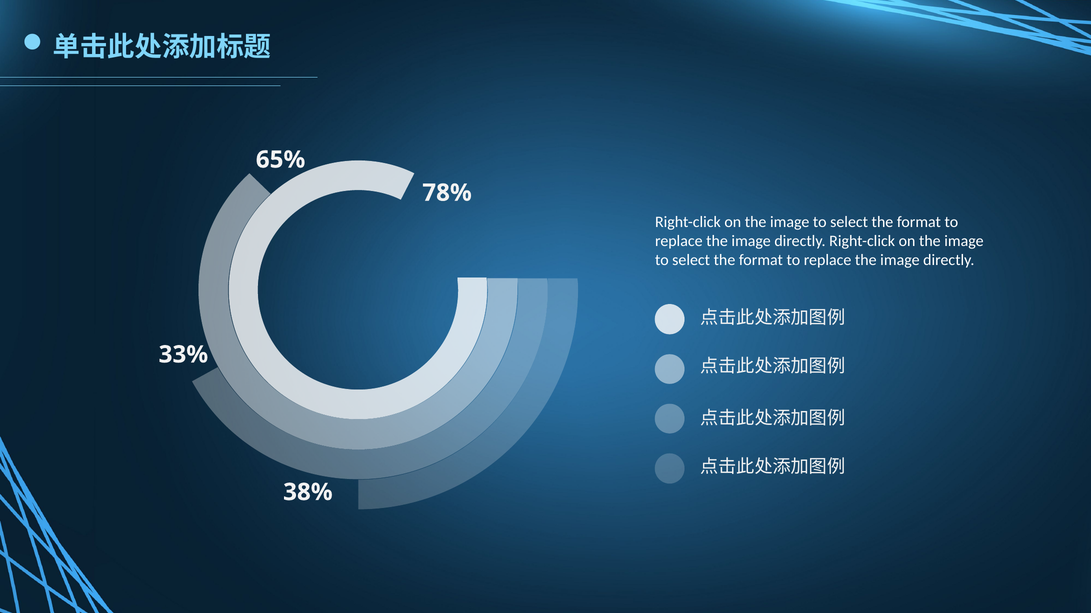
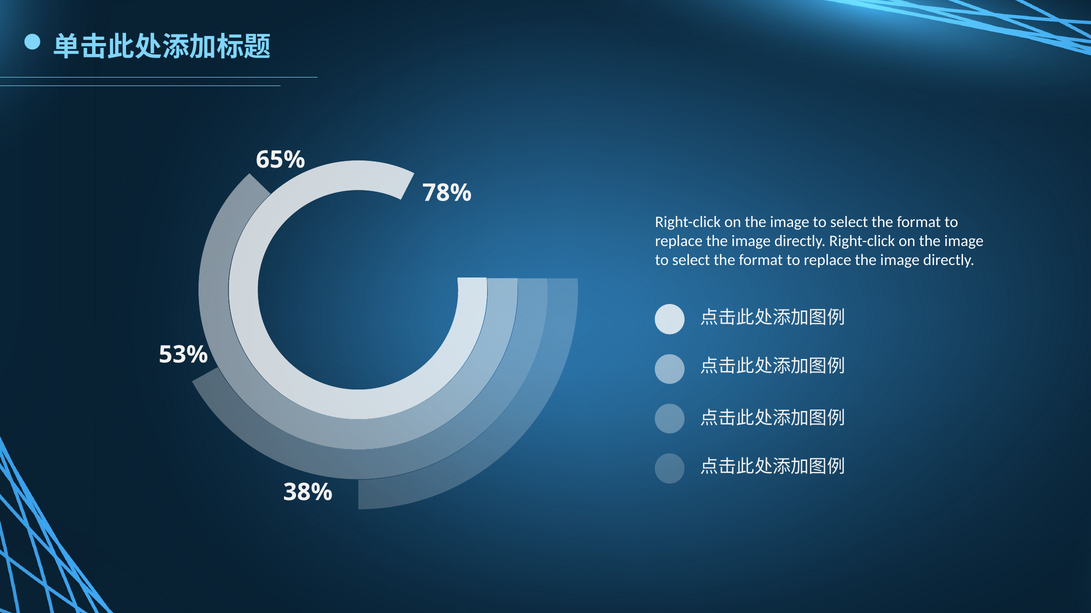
33%: 33% -> 53%
